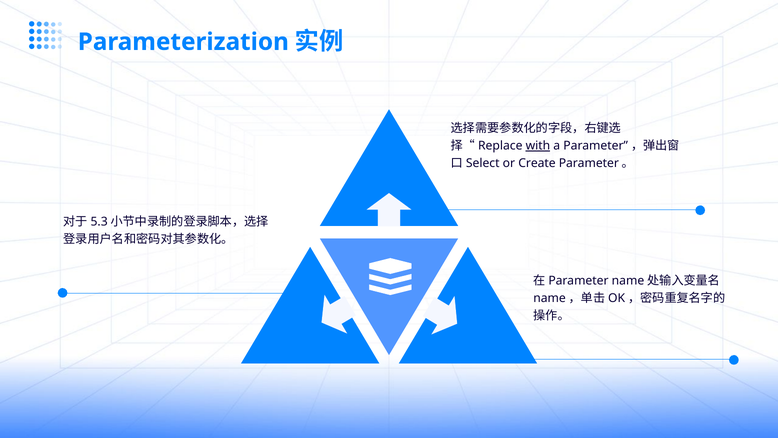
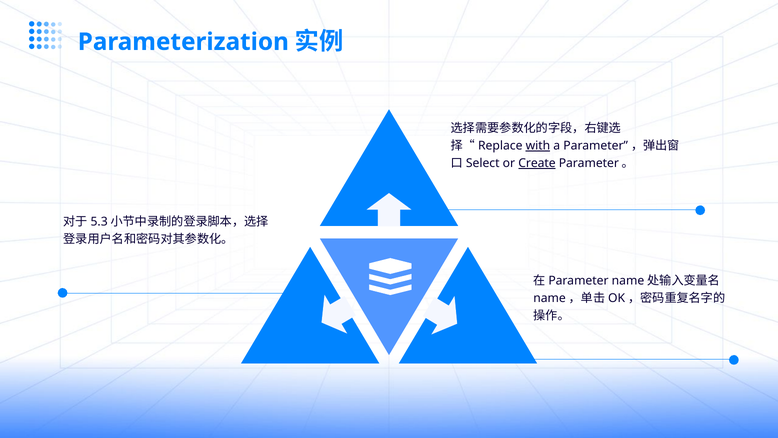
Create underline: none -> present
